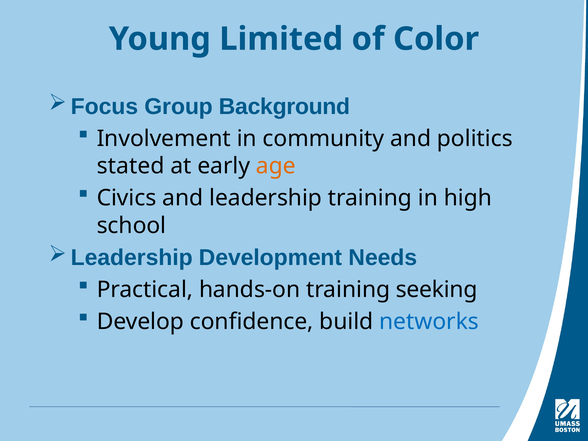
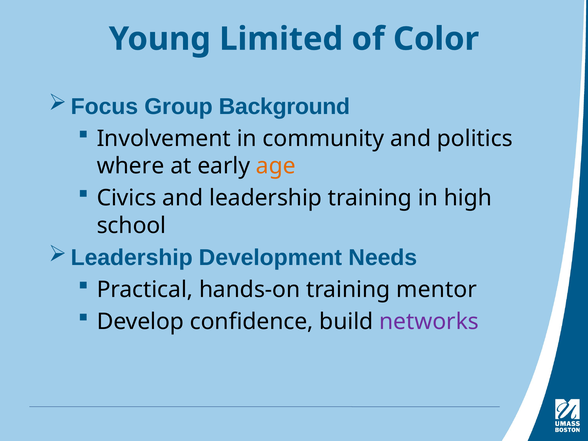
stated: stated -> where
seeking: seeking -> mentor
networks colour: blue -> purple
